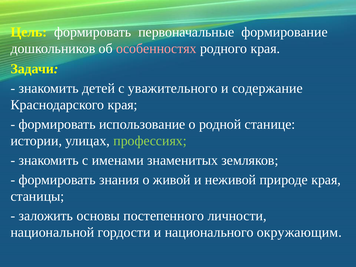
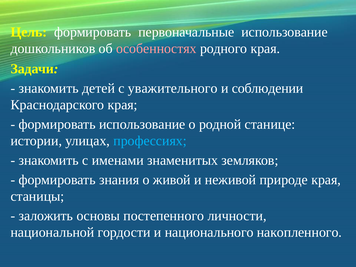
первоначальные формирование: формирование -> использование
содержание: содержание -> соблюдении
профессиях colour: light green -> light blue
окружающим: окружающим -> накопленного
